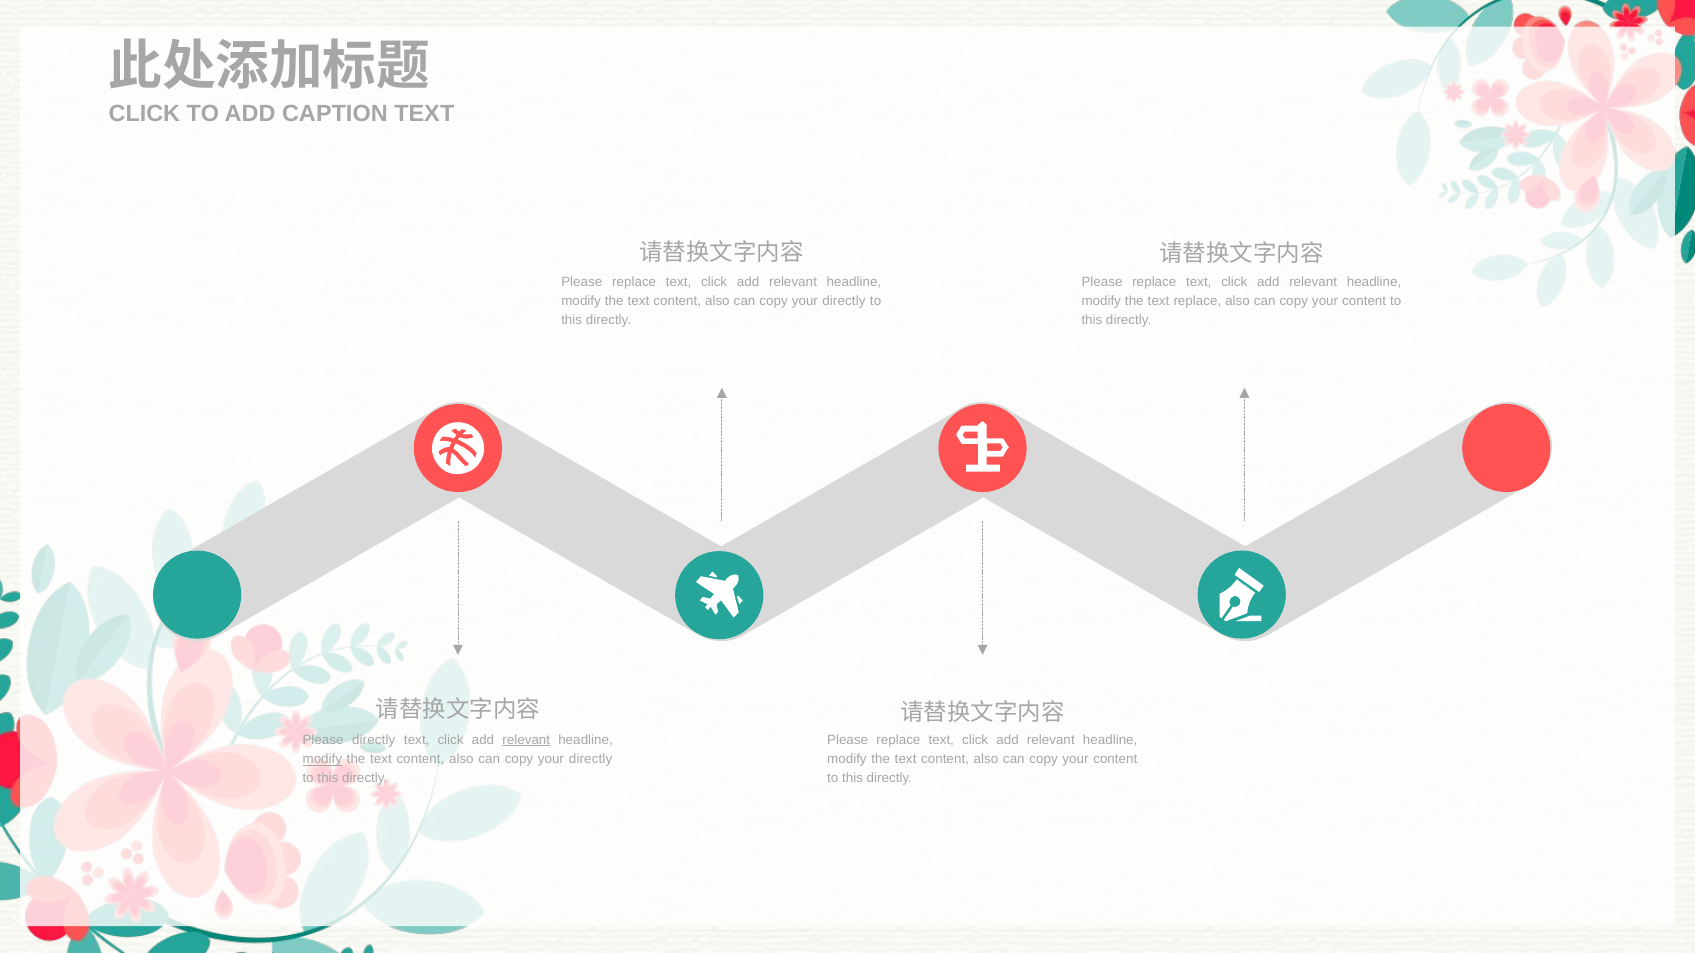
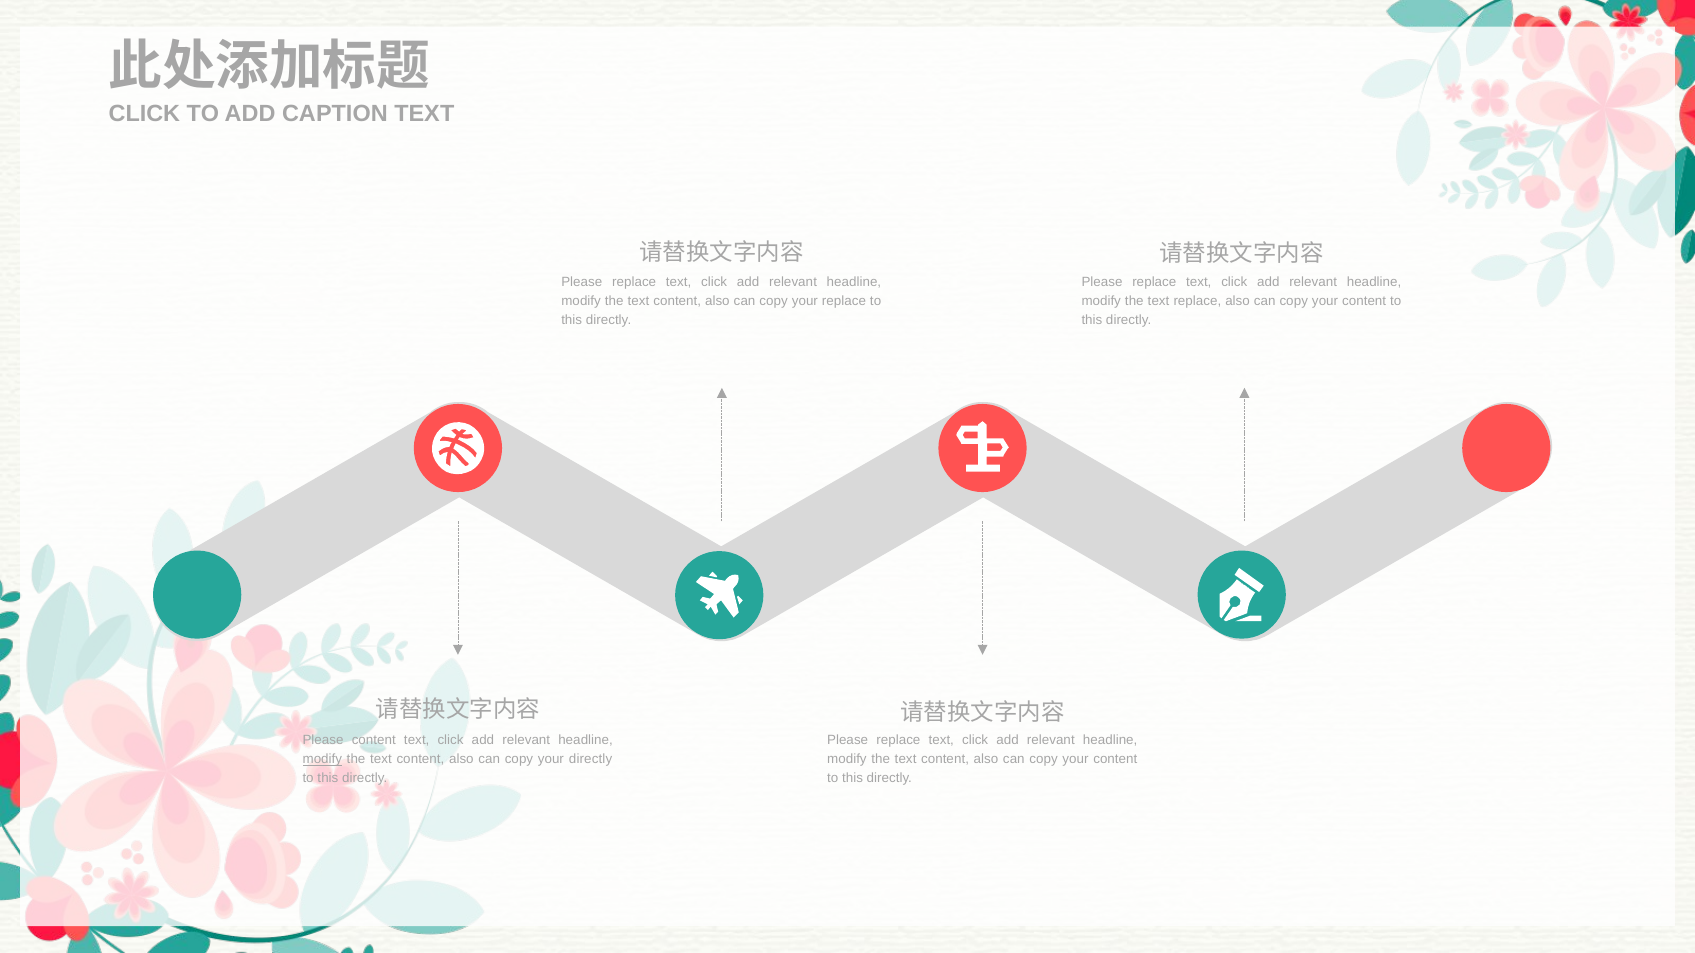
directly at (844, 301): directly -> replace
Please directly: directly -> content
relevant at (526, 740) underline: present -> none
